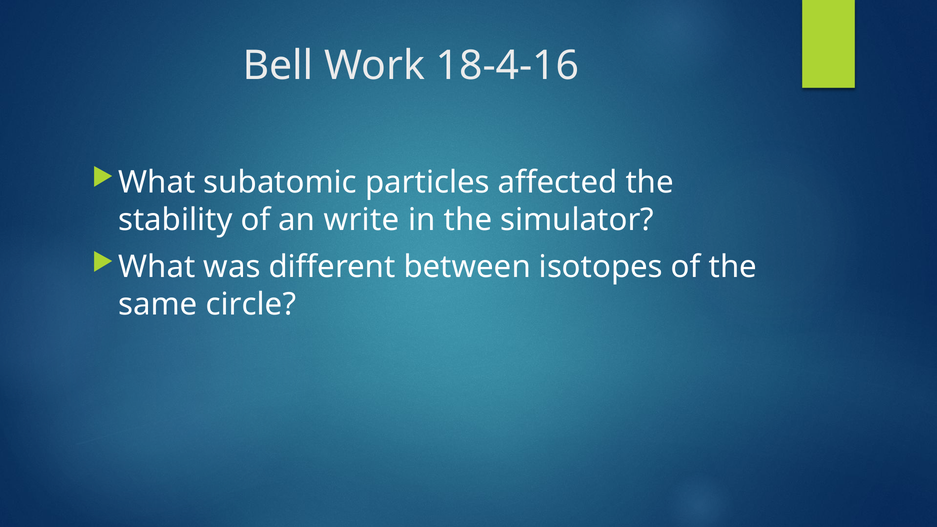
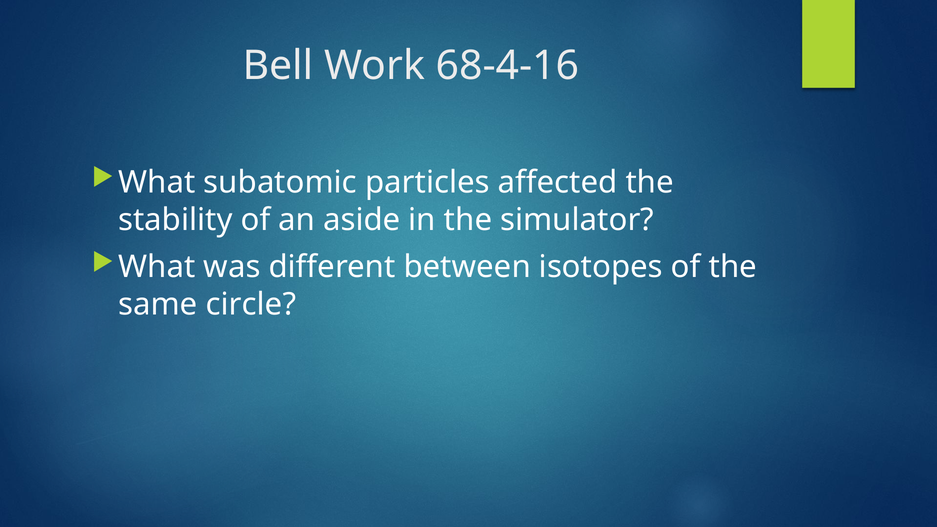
18-4-16: 18-4-16 -> 68-4-16
write: write -> aside
